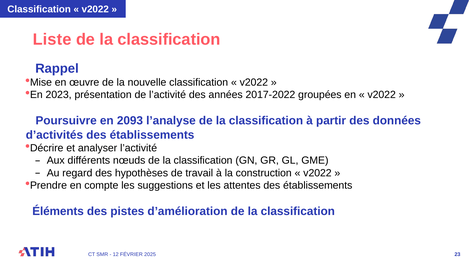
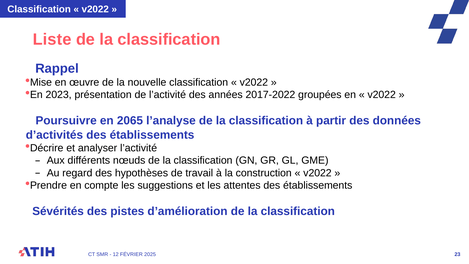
2093: 2093 -> 2065
Éléments: Éléments -> Sévérités
